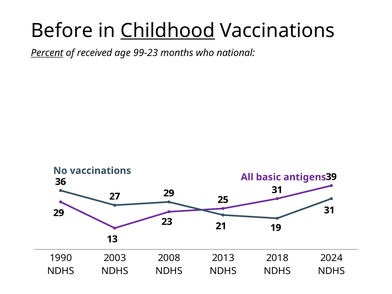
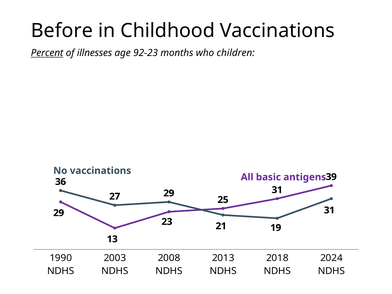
Childhood underline: present -> none
received: received -> illnesses
99-23: 99-23 -> 92-23
national: national -> children
